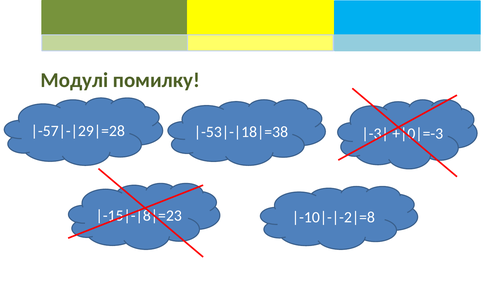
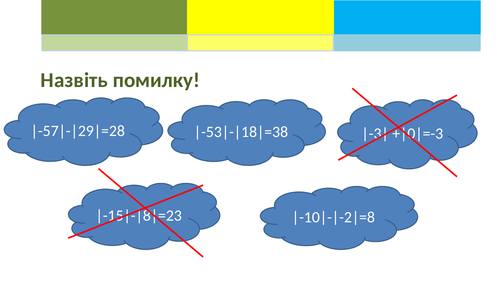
Модулі: Модулі -> Назвіть
